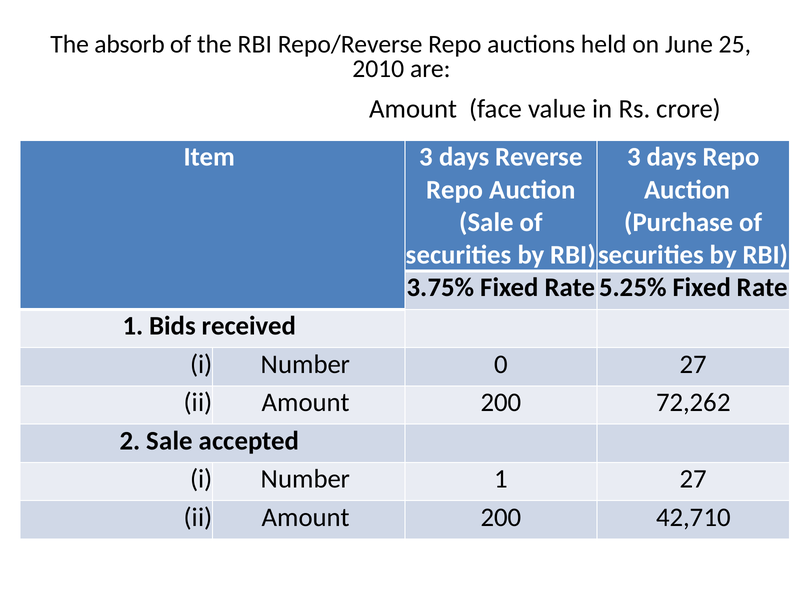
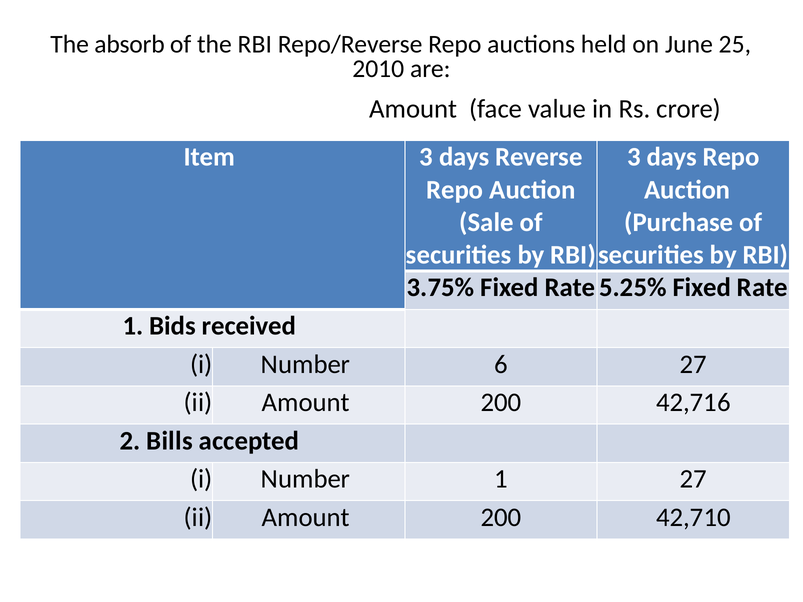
0: 0 -> 6
72,262: 72,262 -> 42,716
2 Sale: Sale -> Bills
